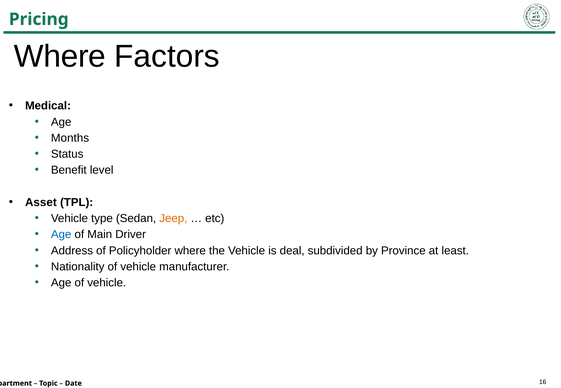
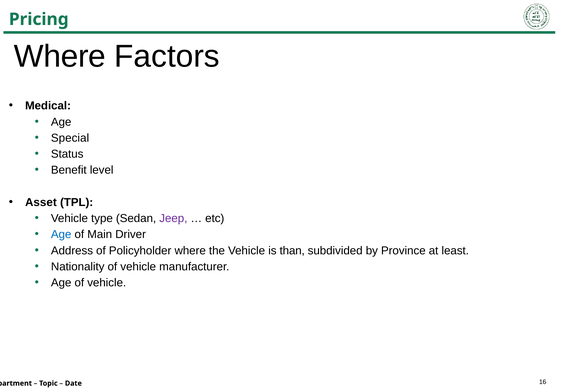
Months: Months -> Special
Jeep colour: orange -> purple
deal: deal -> than
